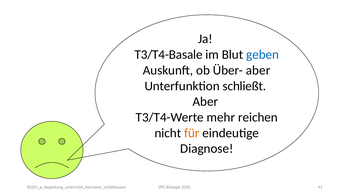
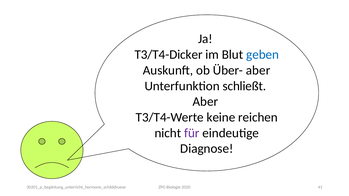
T3/T4-Basale: T3/T4-Basale -> T3/T4-Dicker
mehr: mehr -> keine
für colour: orange -> purple
